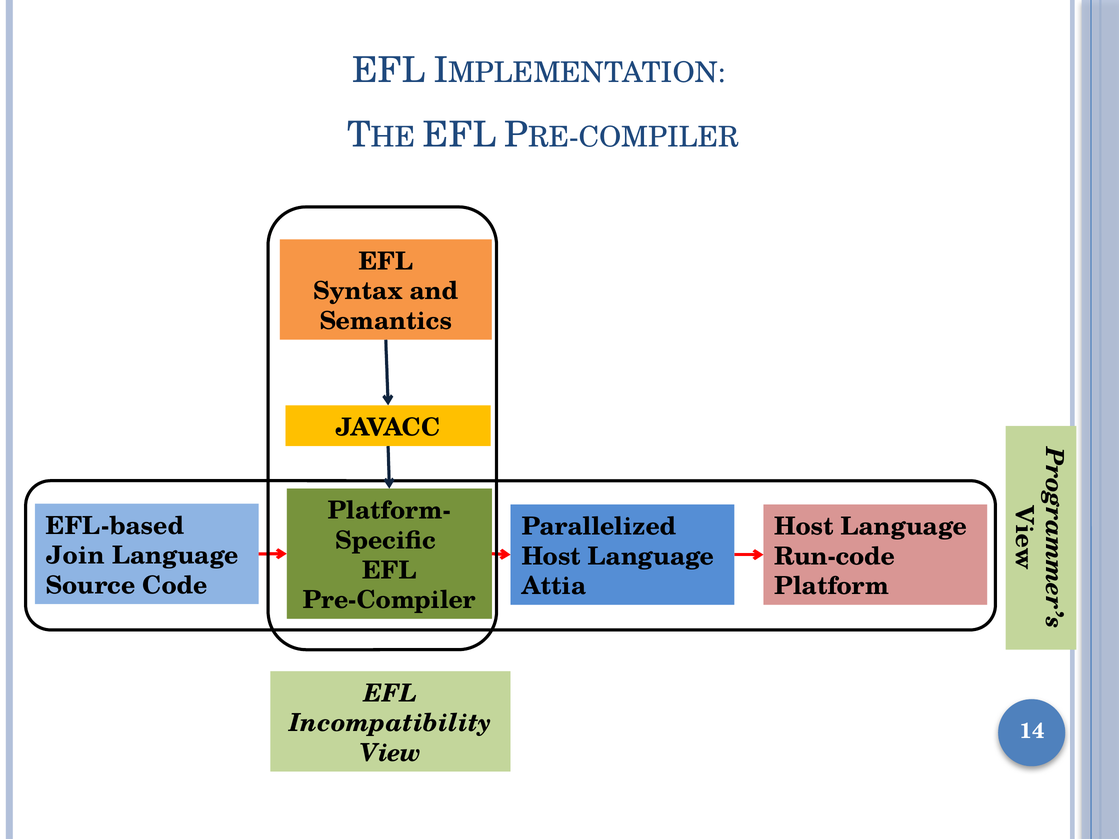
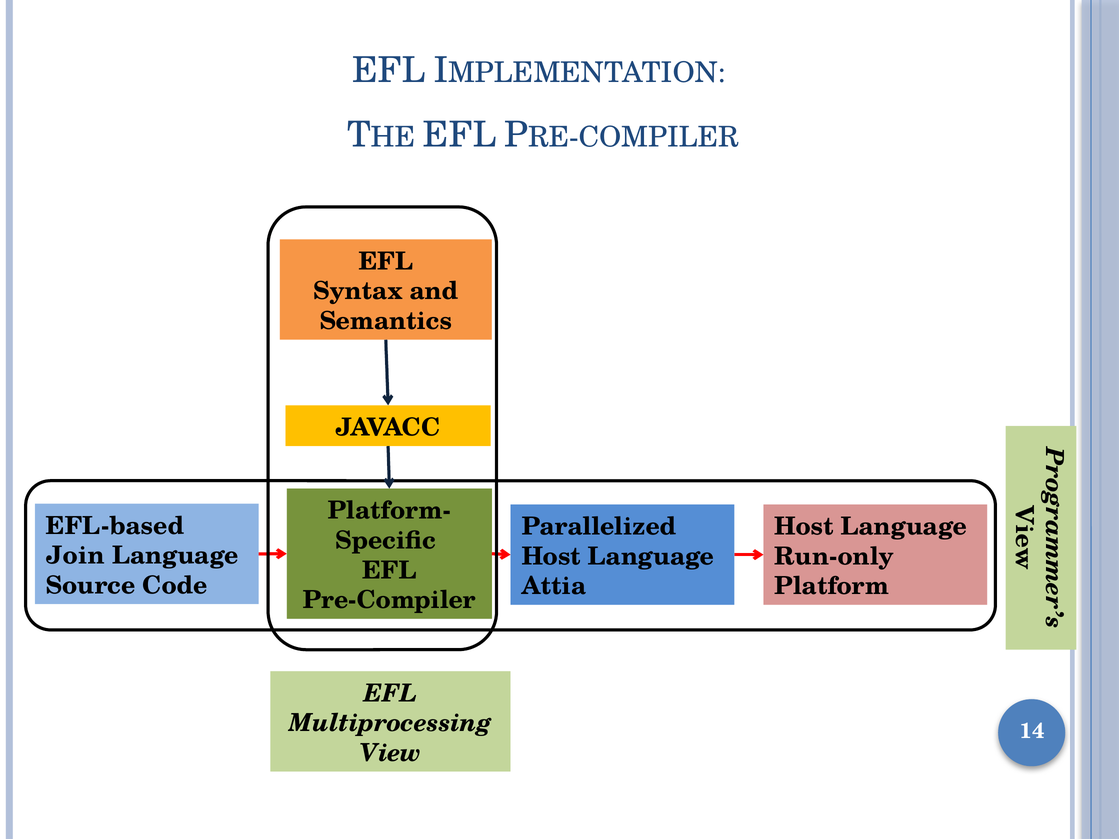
Run-code: Run-code -> Run-only
Incompatibility: Incompatibility -> Multiprocessing
